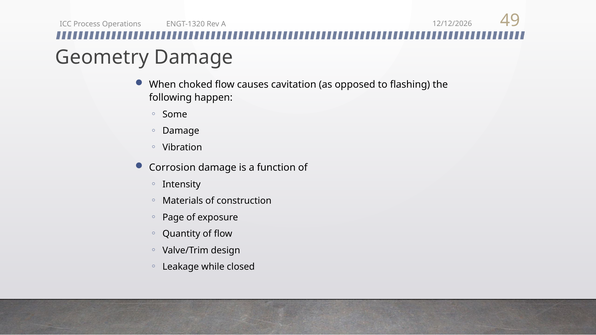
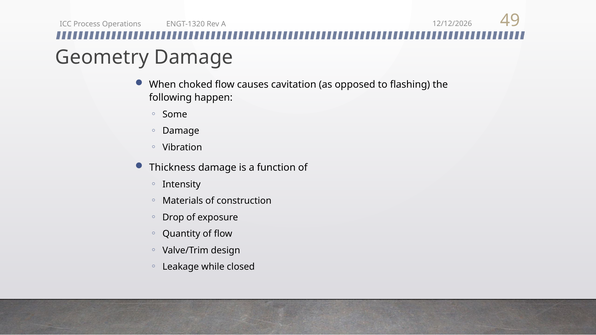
Corrosion: Corrosion -> Thickness
Page: Page -> Drop
